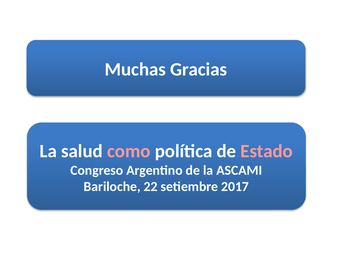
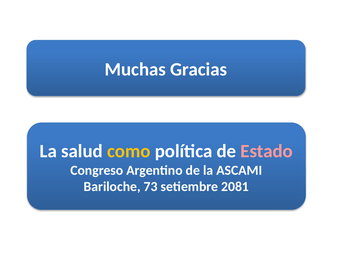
como colour: pink -> yellow
22: 22 -> 73
2017: 2017 -> 2081
